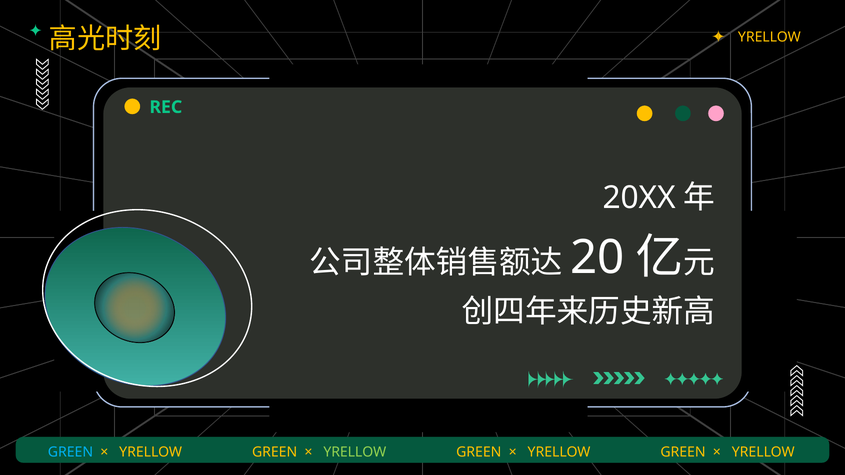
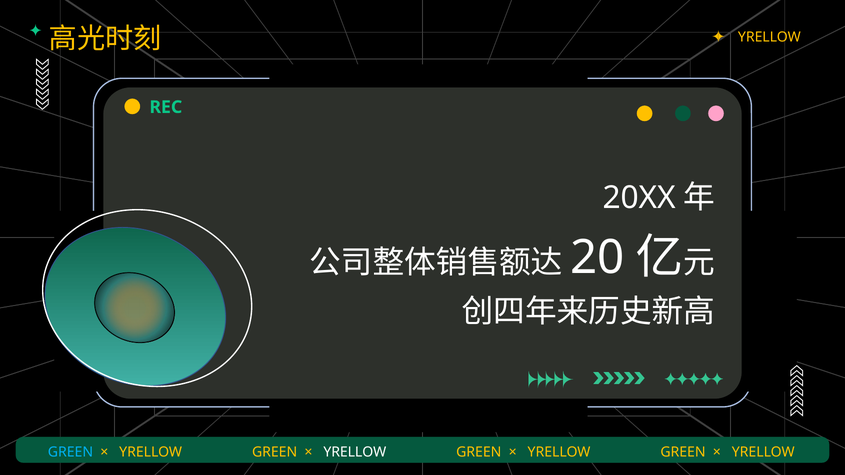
YRELLOW at (355, 452) colour: light green -> white
